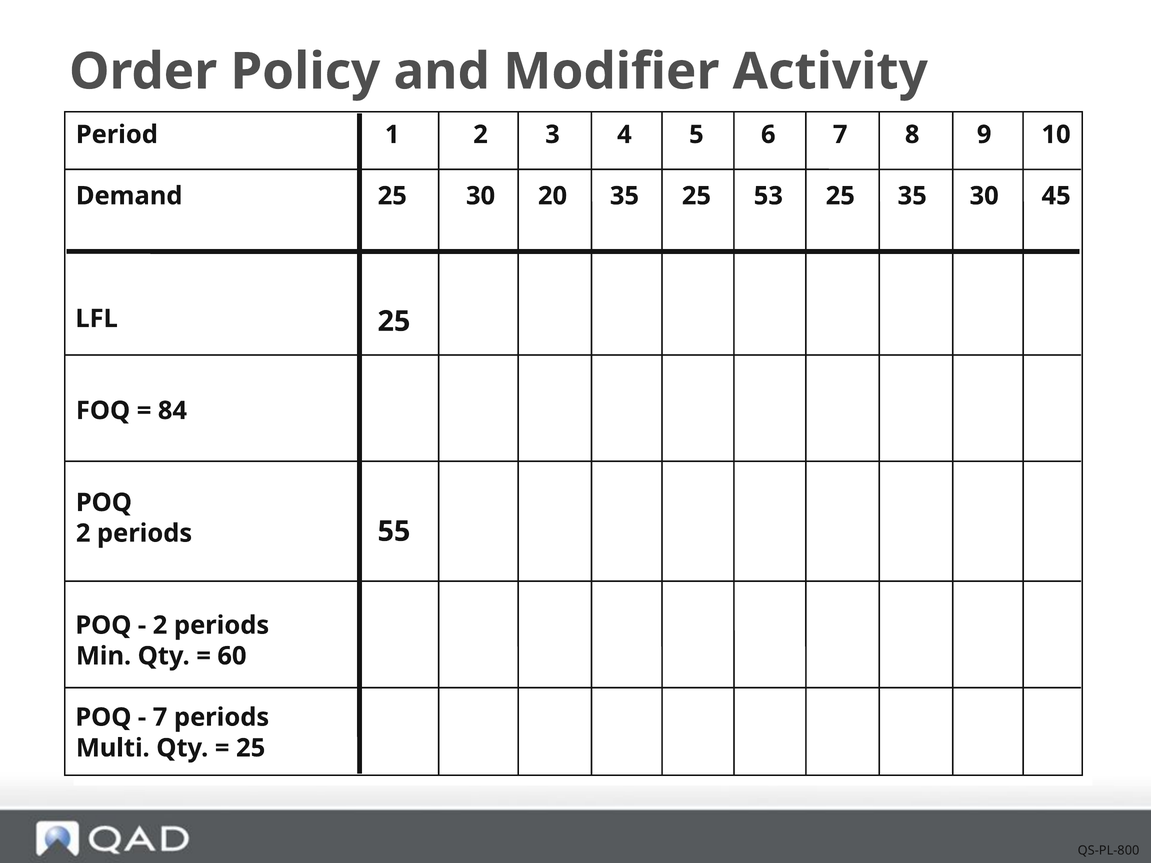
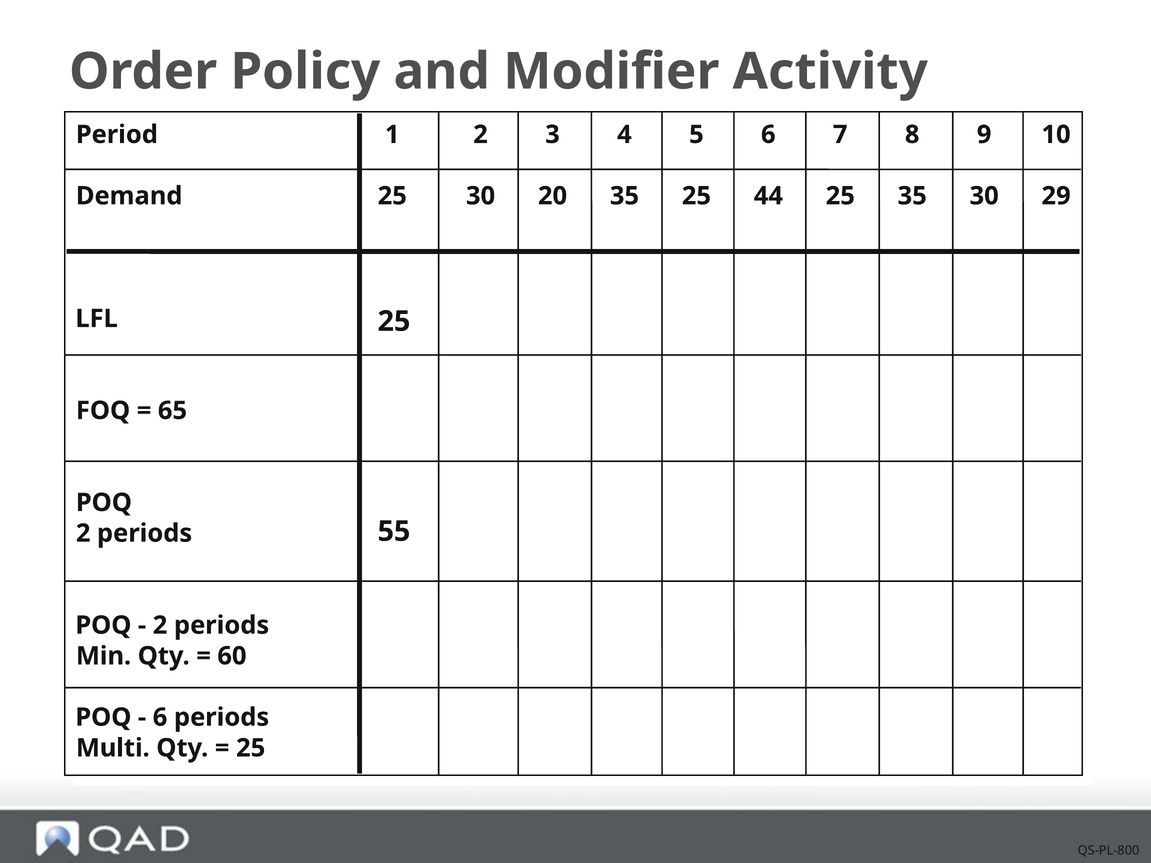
53: 53 -> 44
45: 45 -> 29
84: 84 -> 65
7 at (160, 718): 7 -> 6
